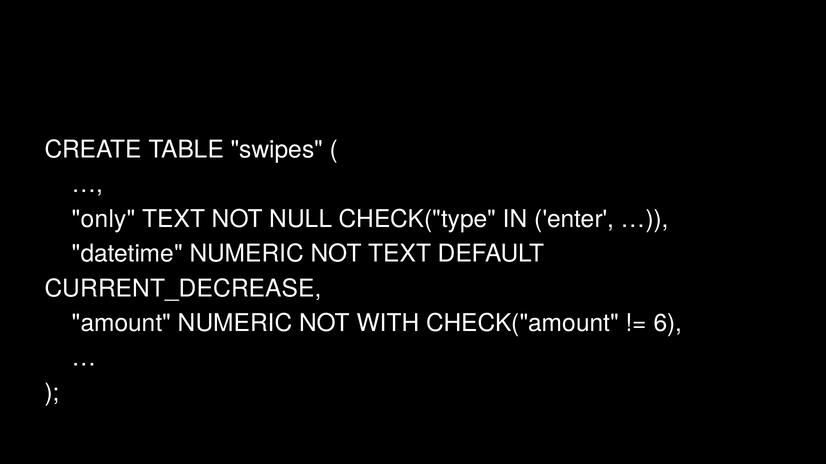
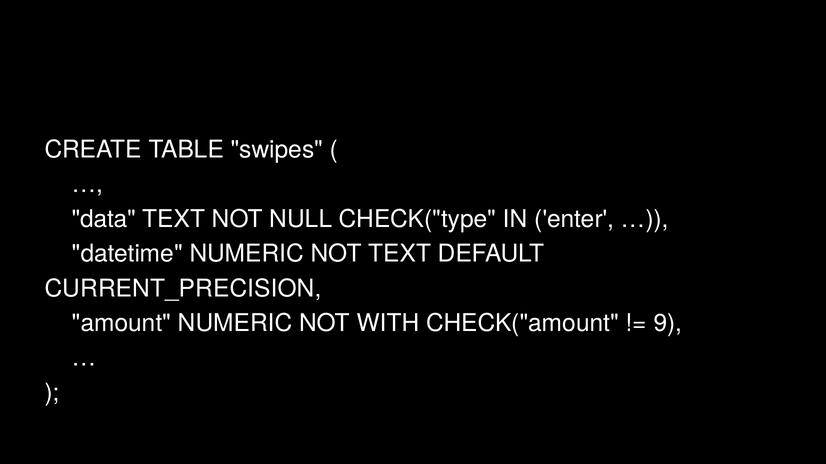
only: only -> data
CURRENT_DECREASE: CURRENT_DECREASE -> CURRENT_PRECISION
6: 6 -> 9
